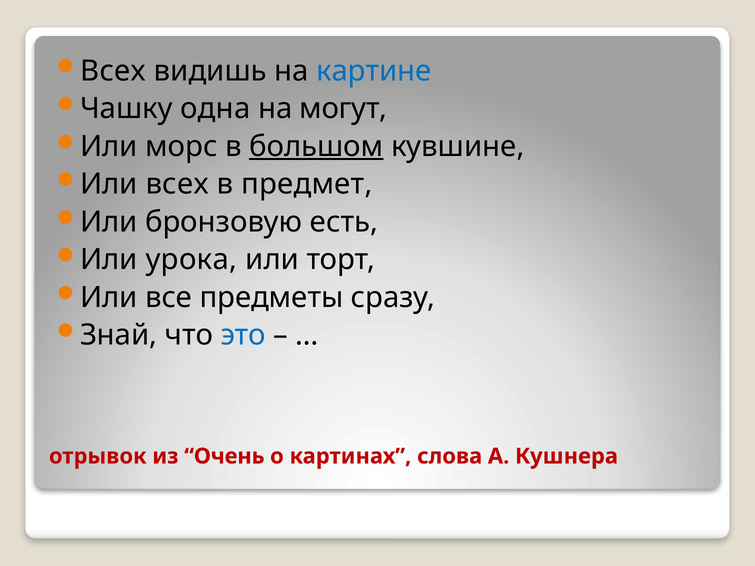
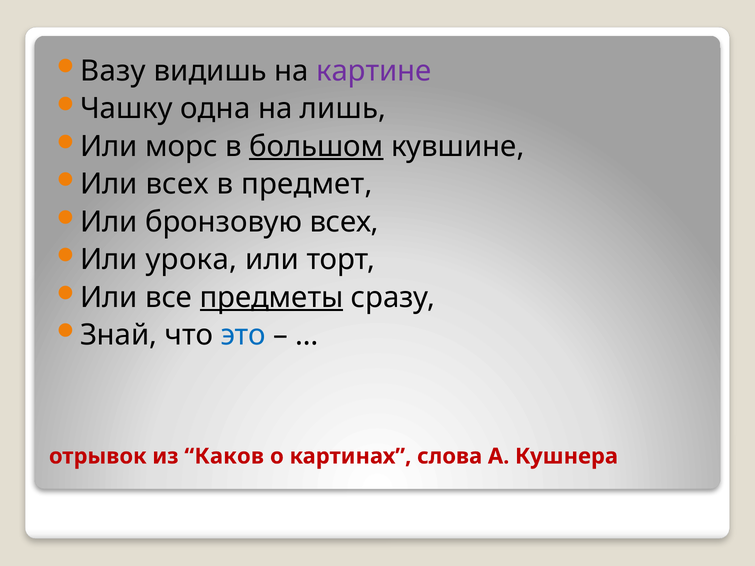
Всех at (113, 71): Всех -> Вазу
картине colour: blue -> purple
могут: могут -> лишь
бронзовую есть: есть -> всех
предметы underline: none -> present
Очень: Очень -> Каков
